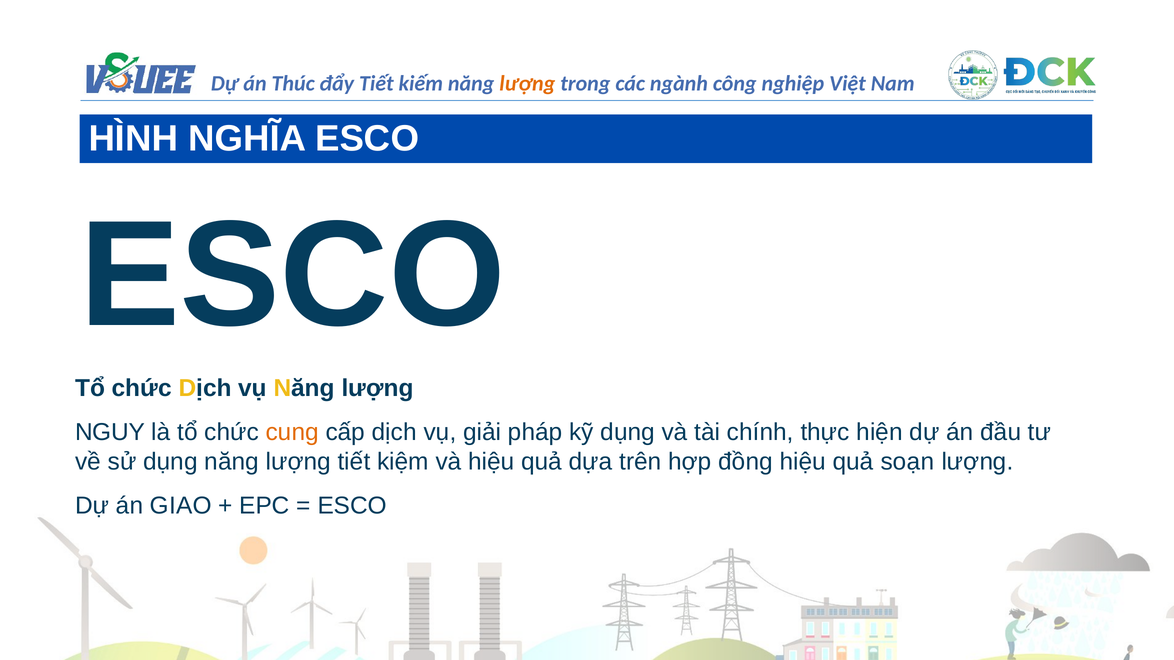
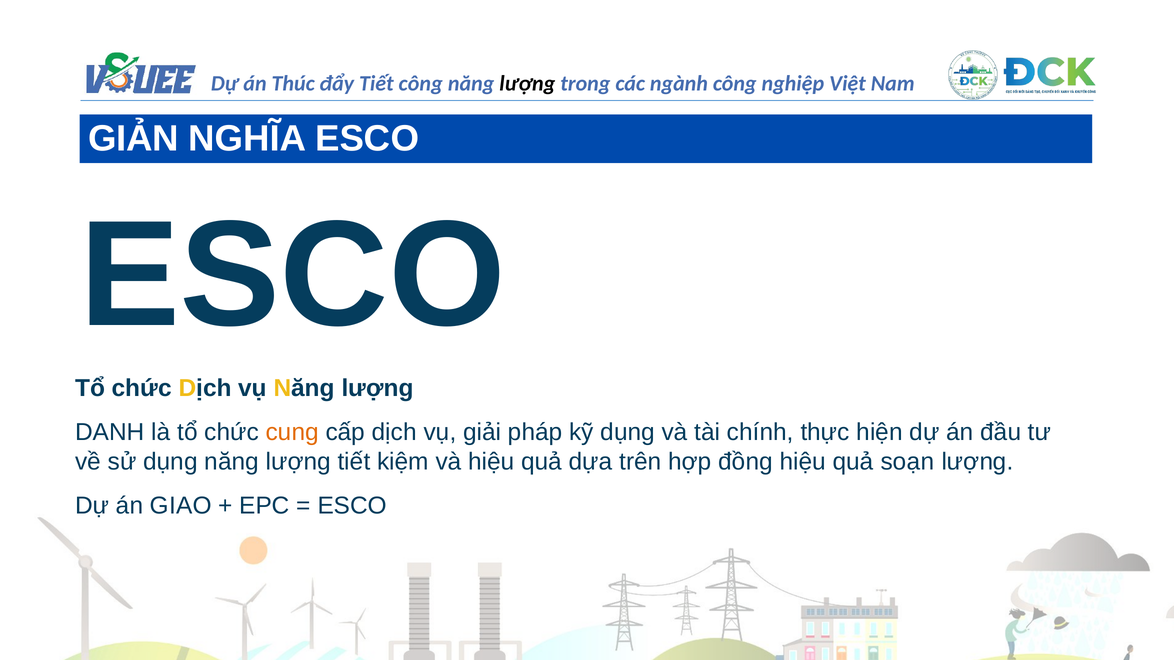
Tiết kiếm: kiếm -> công
lượng at (527, 83) colour: orange -> black
HÌNH: HÌNH -> GIẢN
NGUY: NGUY -> DANH
